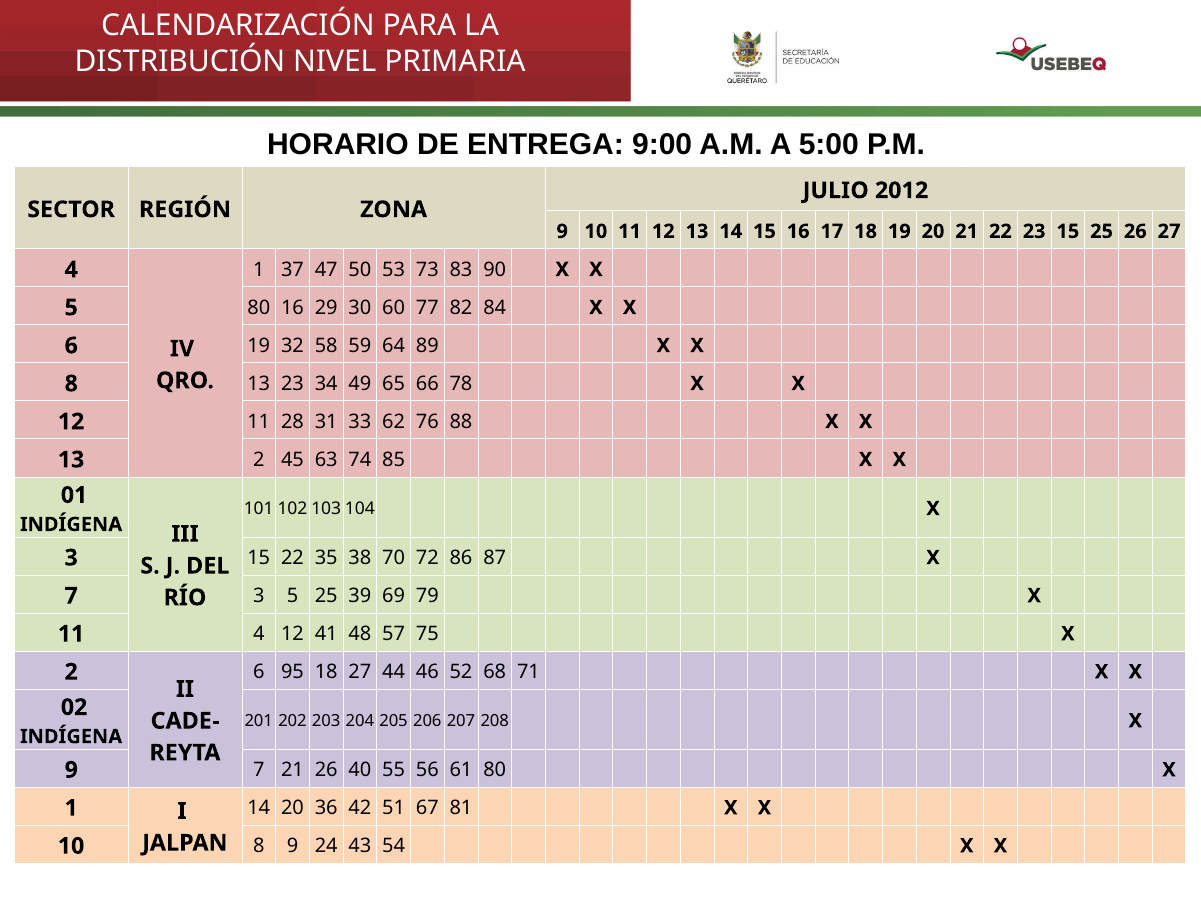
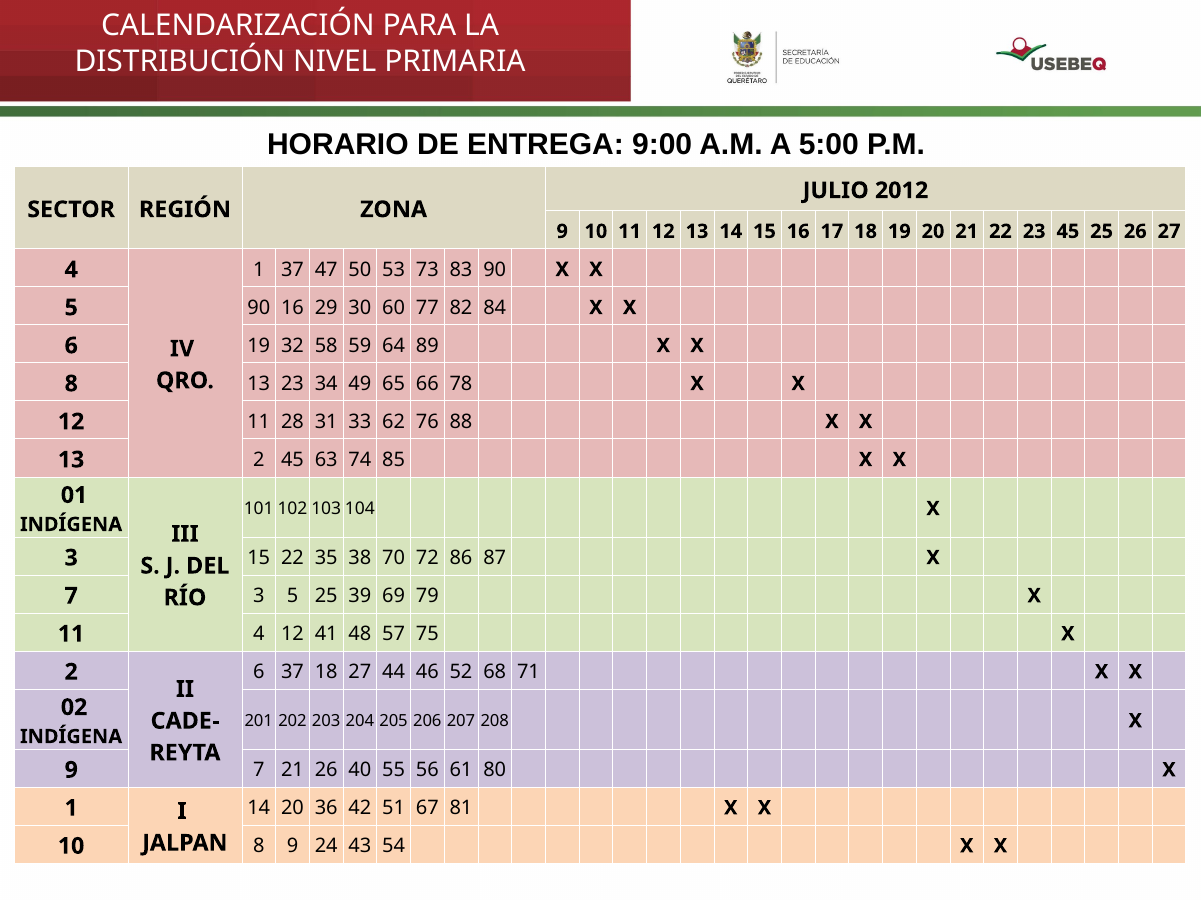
23 15: 15 -> 45
80 at (259, 308): 80 -> 90
6 95: 95 -> 37
